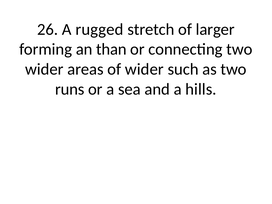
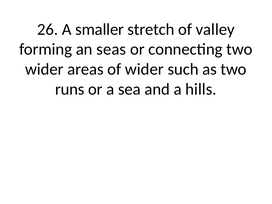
rugged: rugged -> smaller
larger: larger -> valley
than: than -> seas
